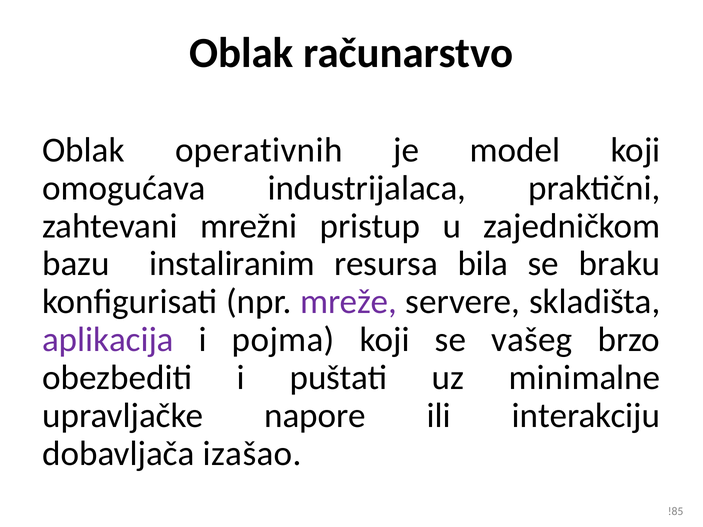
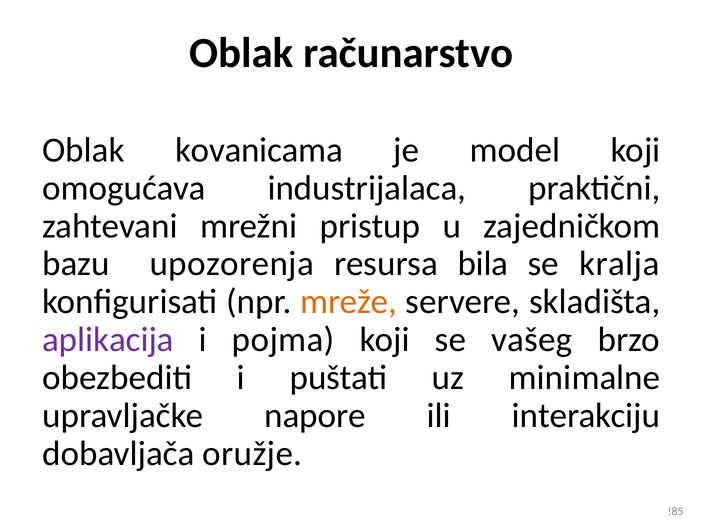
operativnih: operativnih -> kovanicama
instaliranim: instaliranim -> upozorenja
braku: braku -> kralja
mreže colour: purple -> orange
izašao: izašao -> oružje
